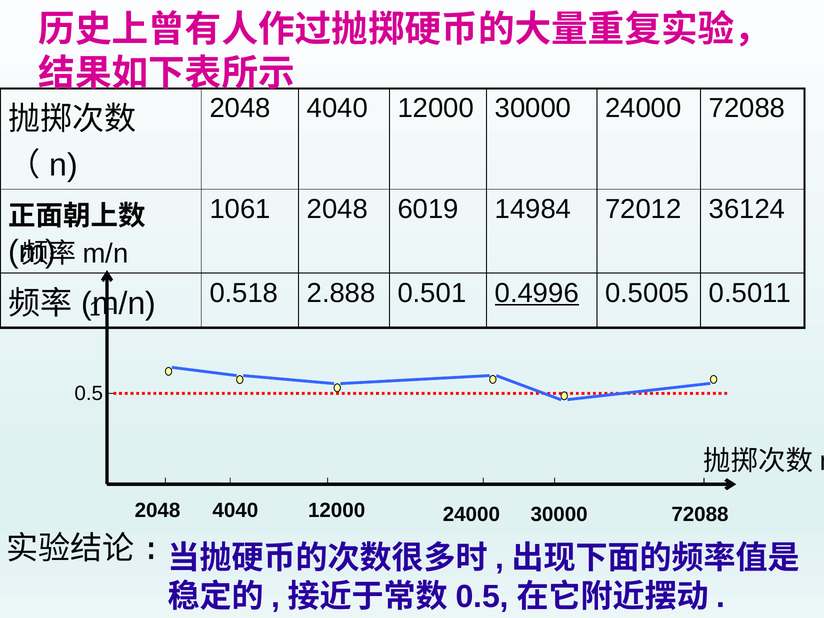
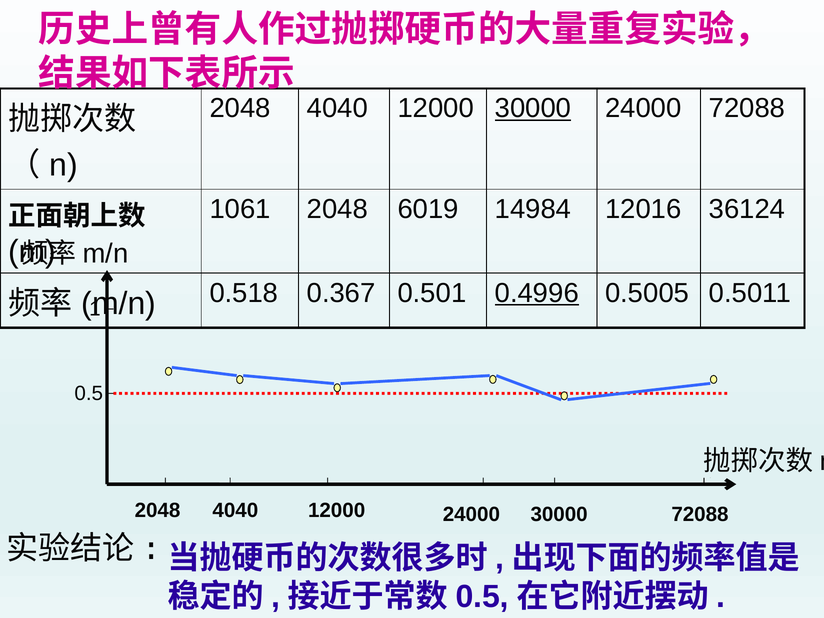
30000 at (533, 108) underline: none -> present
72012: 72012 -> 12016
2.888: 2.888 -> 0.367
